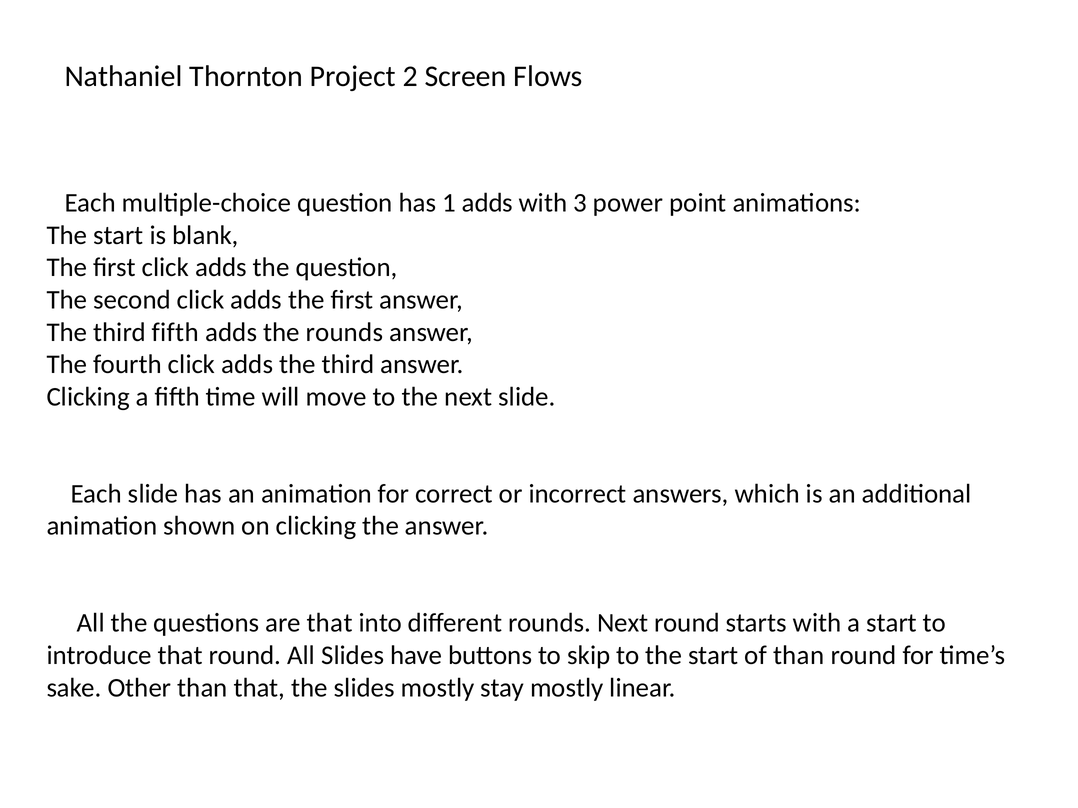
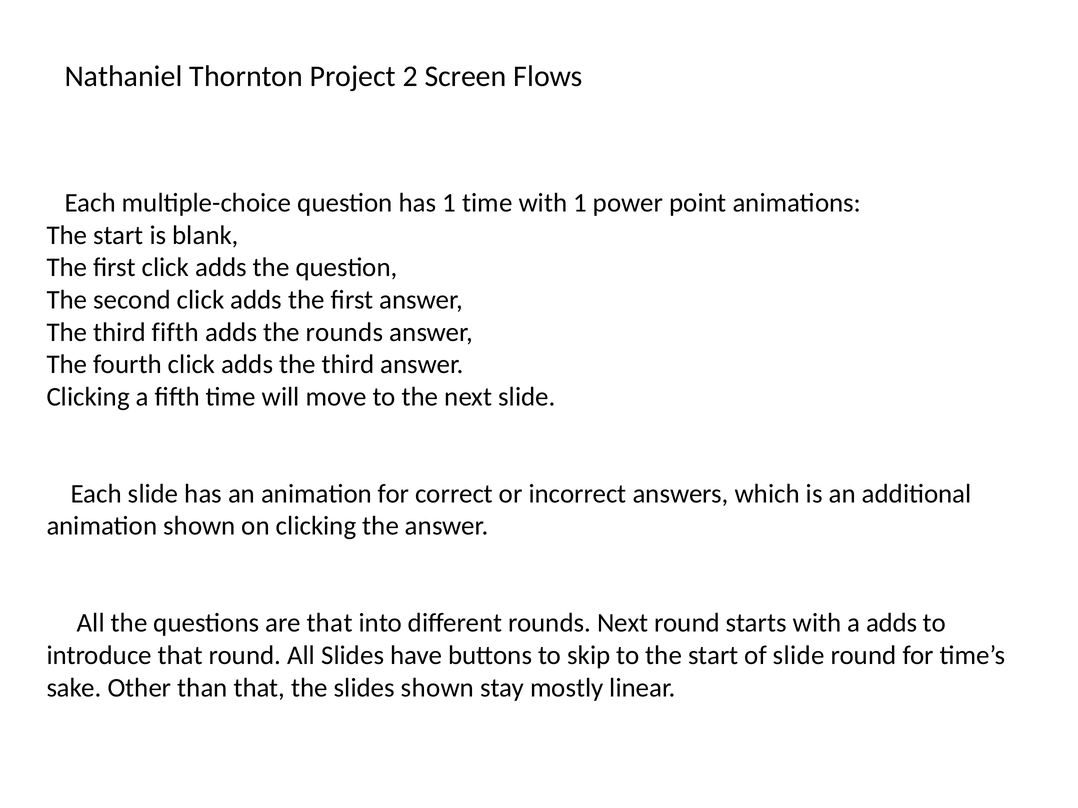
1 adds: adds -> time
with 3: 3 -> 1
a start: start -> adds
of than: than -> slide
slides mostly: mostly -> shown
